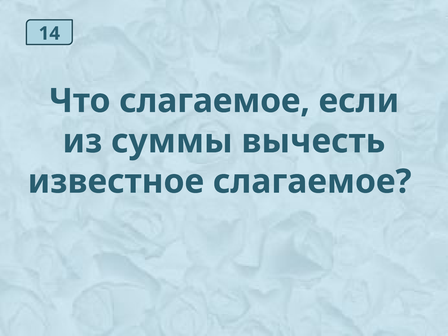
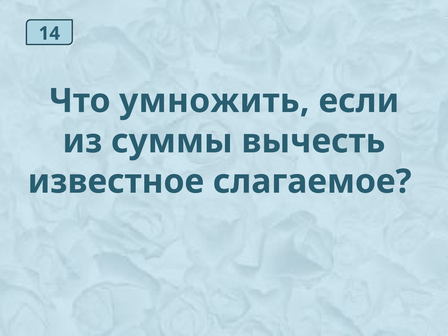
Что слагаемое: слагаемое -> умножить
